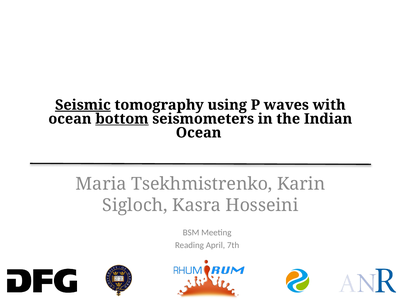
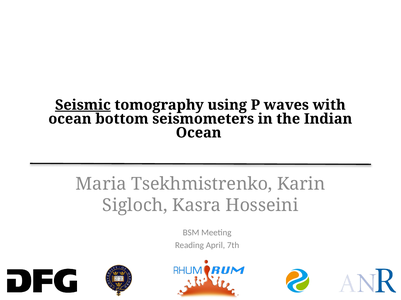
bottom underline: present -> none
